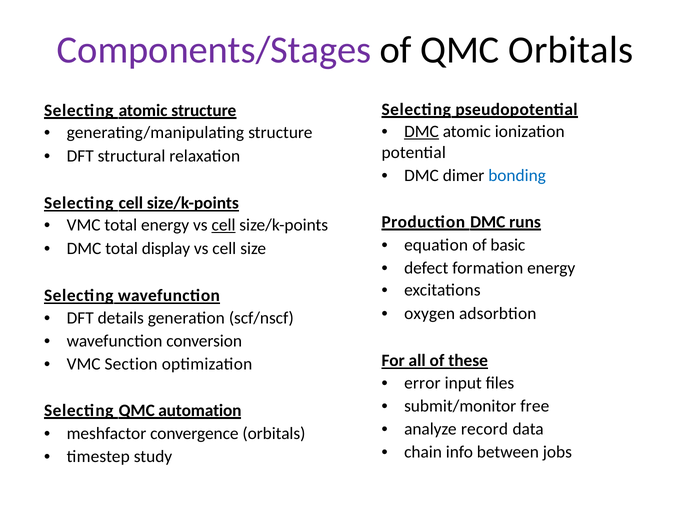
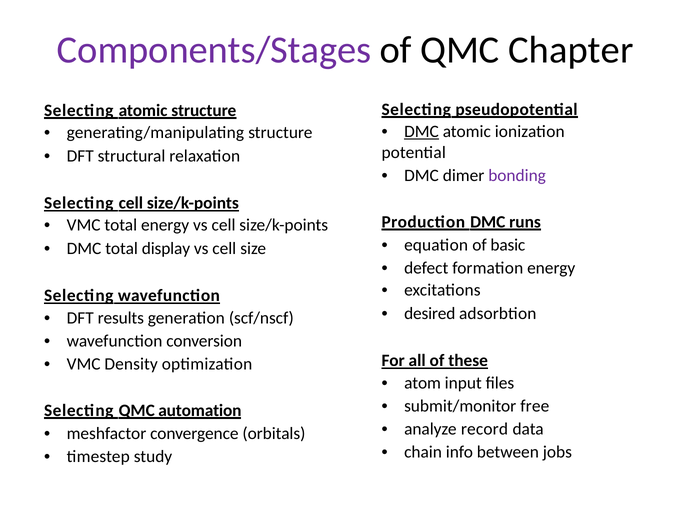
QMC Orbitals: Orbitals -> Chapter
bonding colour: blue -> purple
cell at (224, 225) underline: present -> none
oxygen: oxygen -> desired
details: details -> results
Section: Section -> Density
error: error -> atom
